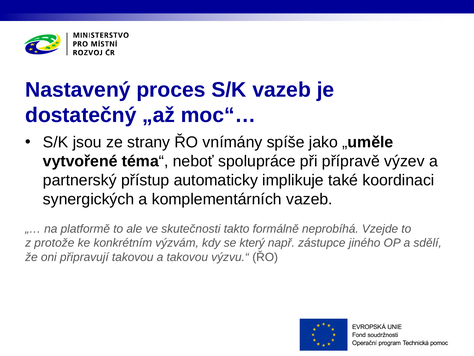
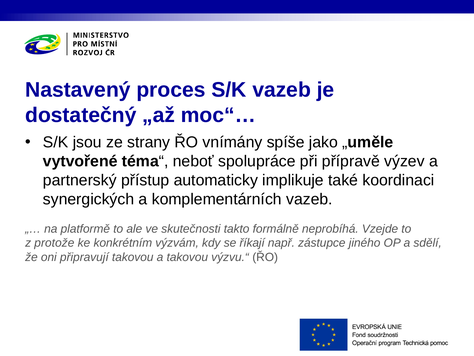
který: který -> říkají
